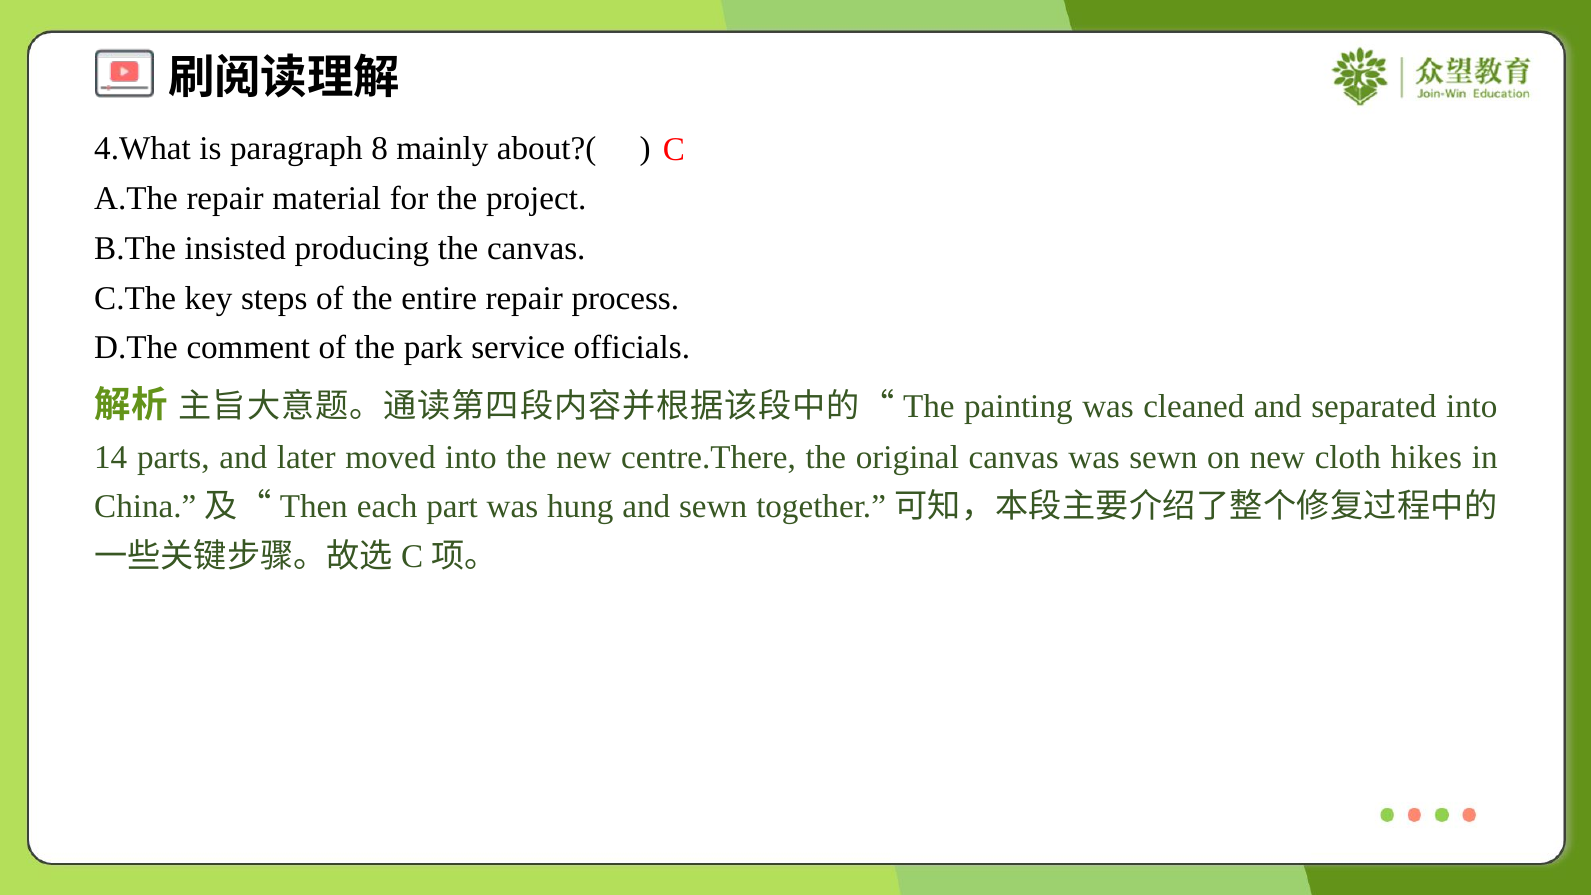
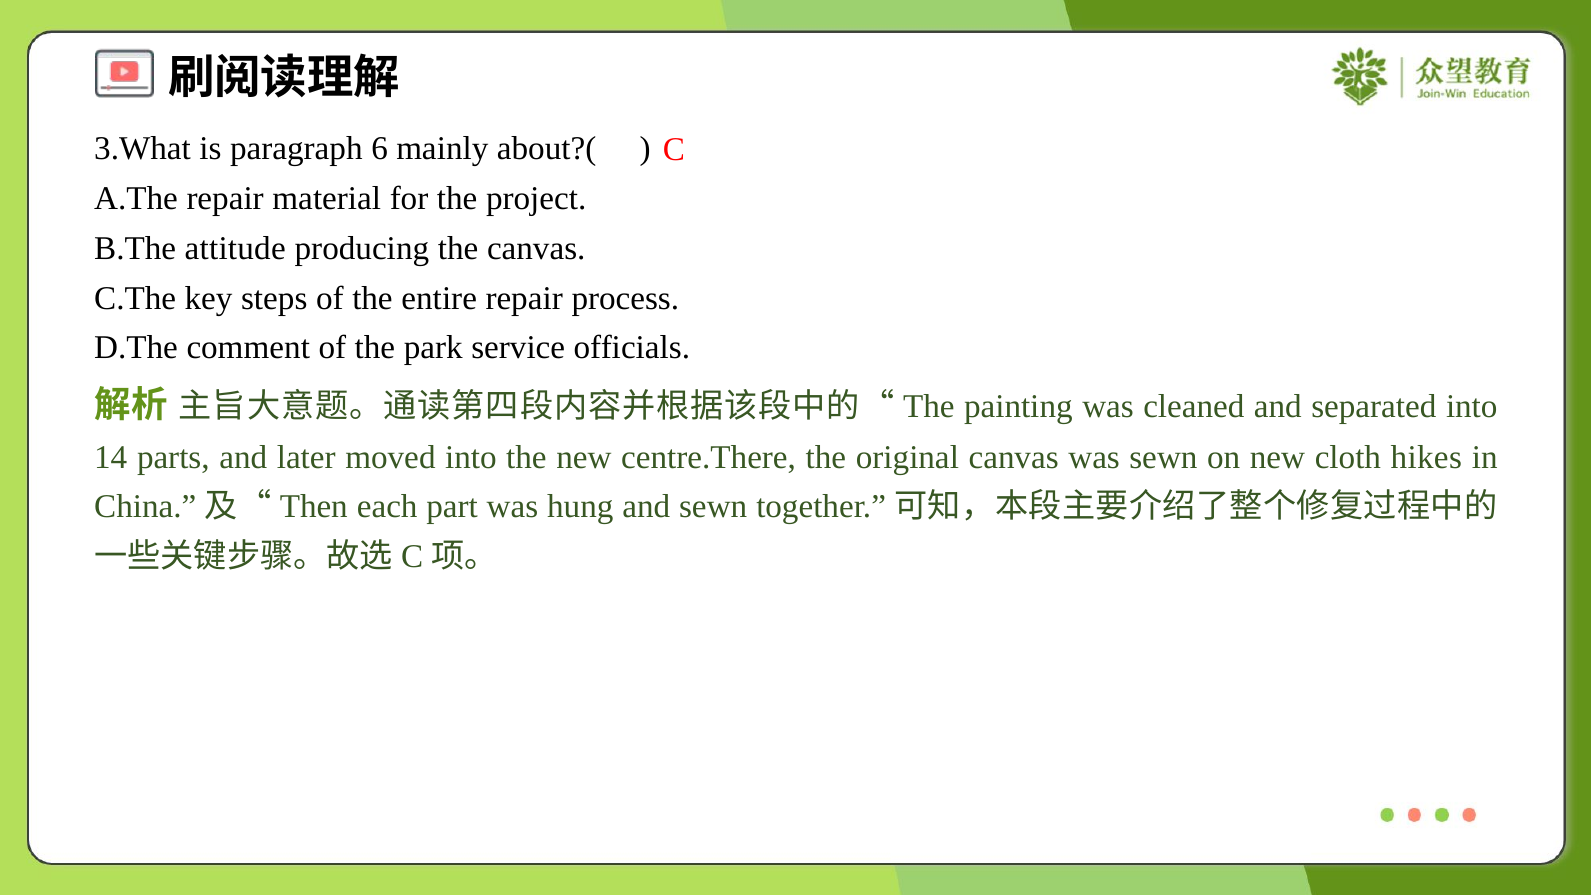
4.What: 4.What -> 3.What
8: 8 -> 6
insisted: insisted -> attitude
